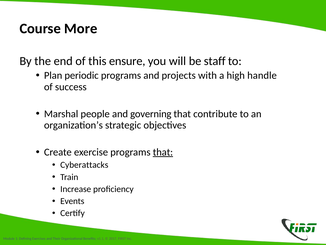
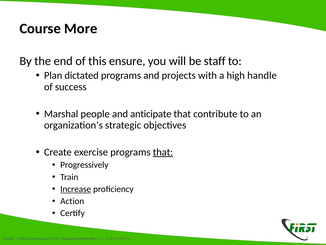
periodic: periodic -> dictated
governing: governing -> anticipate
Cyberattacks: Cyberattacks -> Progressively
Increase underline: none -> present
Events: Events -> Action
